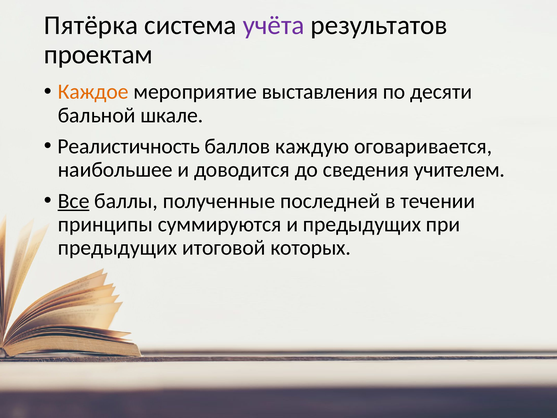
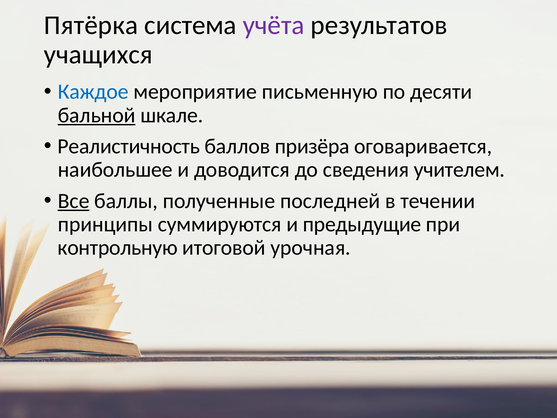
проектам: проектам -> учащихся
Каждое colour: orange -> blue
выставления: выставления -> письменную
бальной underline: none -> present
каждую: каждую -> призёра
и предыдущих: предыдущих -> предыдущие
предыдущих at (118, 248): предыдущих -> контрольную
которых: которых -> урочная
